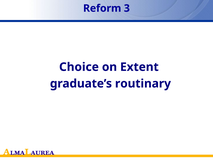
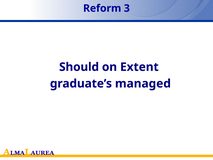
Choice: Choice -> Should
routinary: routinary -> managed
